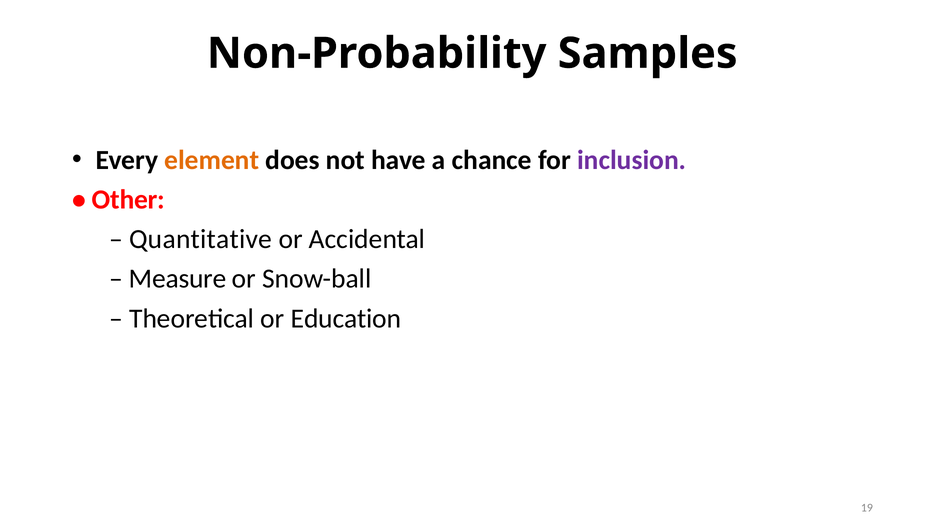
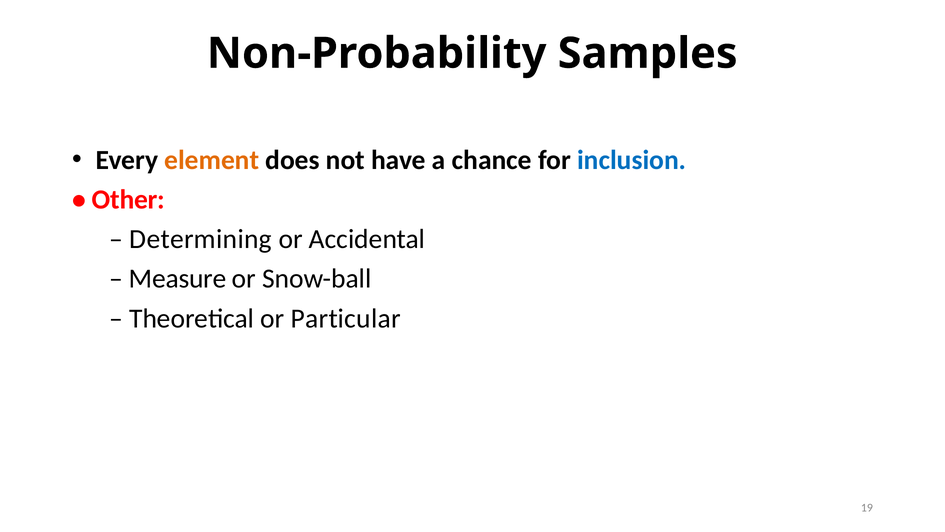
inclusion colour: purple -> blue
Quantitative: Quantitative -> Determining
Education: Education -> Particular
